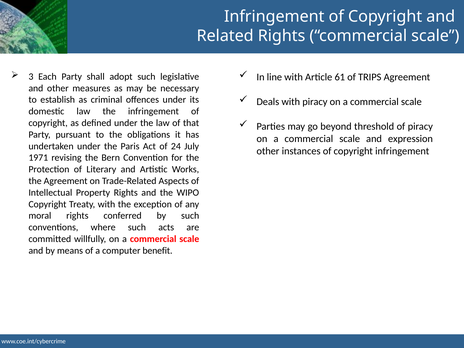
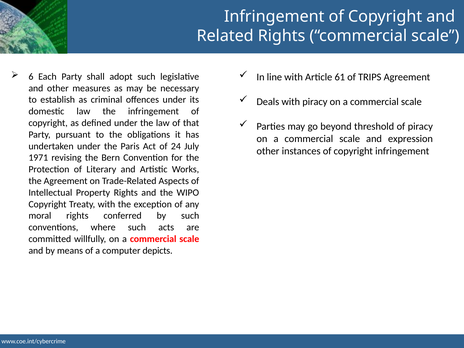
3: 3 -> 6
benefit: benefit -> depicts
